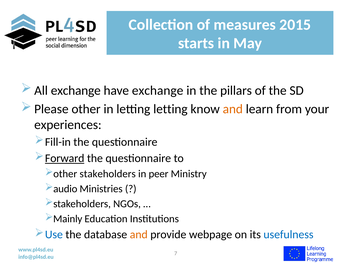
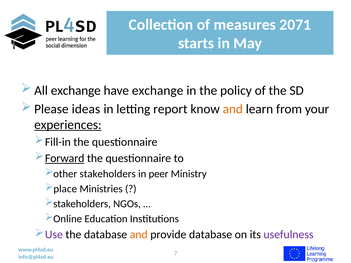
2015: 2015 -> 2071
pillars: pillars -> policy
Please other: other -> ideas
letting letting: letting -> report
experiences underline: none -> present
audio: audio -> place
Mainly: Mainly -> Online
Use colour: blue -> purple
provide webpage: webpage -> database
usefulness colour: blue -> purple
